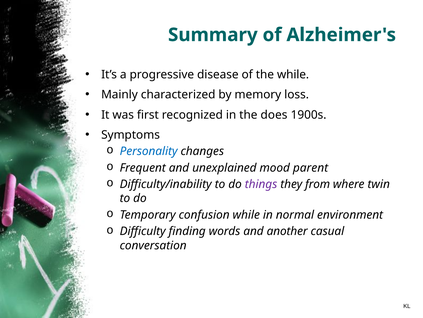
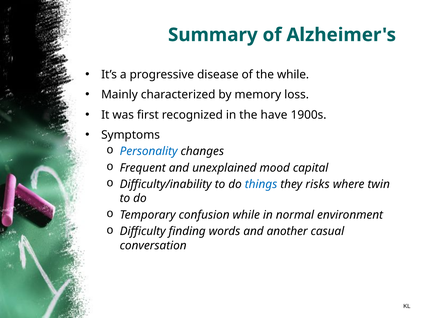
does: does -> have
parent: parent -> capital
things colour: purple -> blue
from: from -> risks
